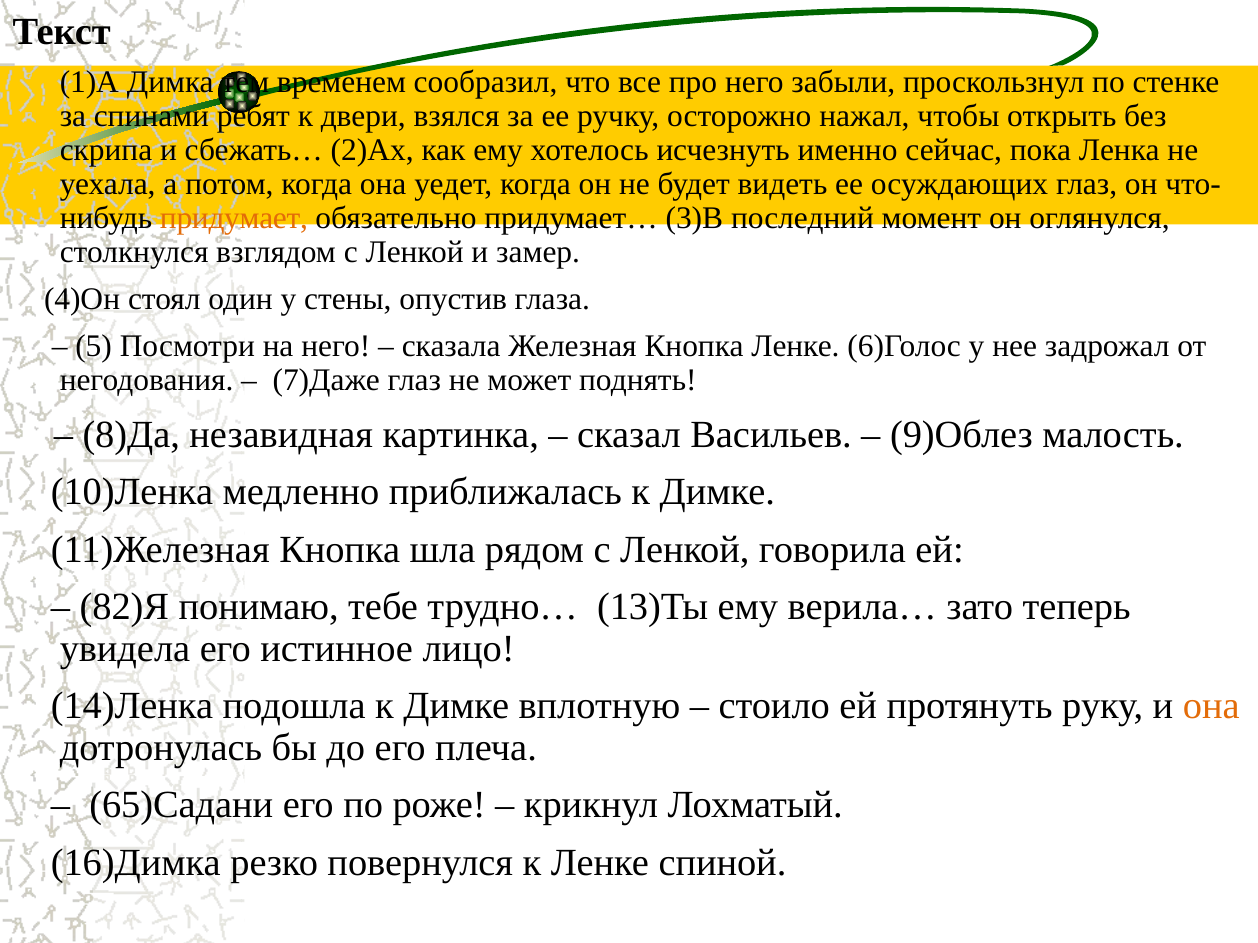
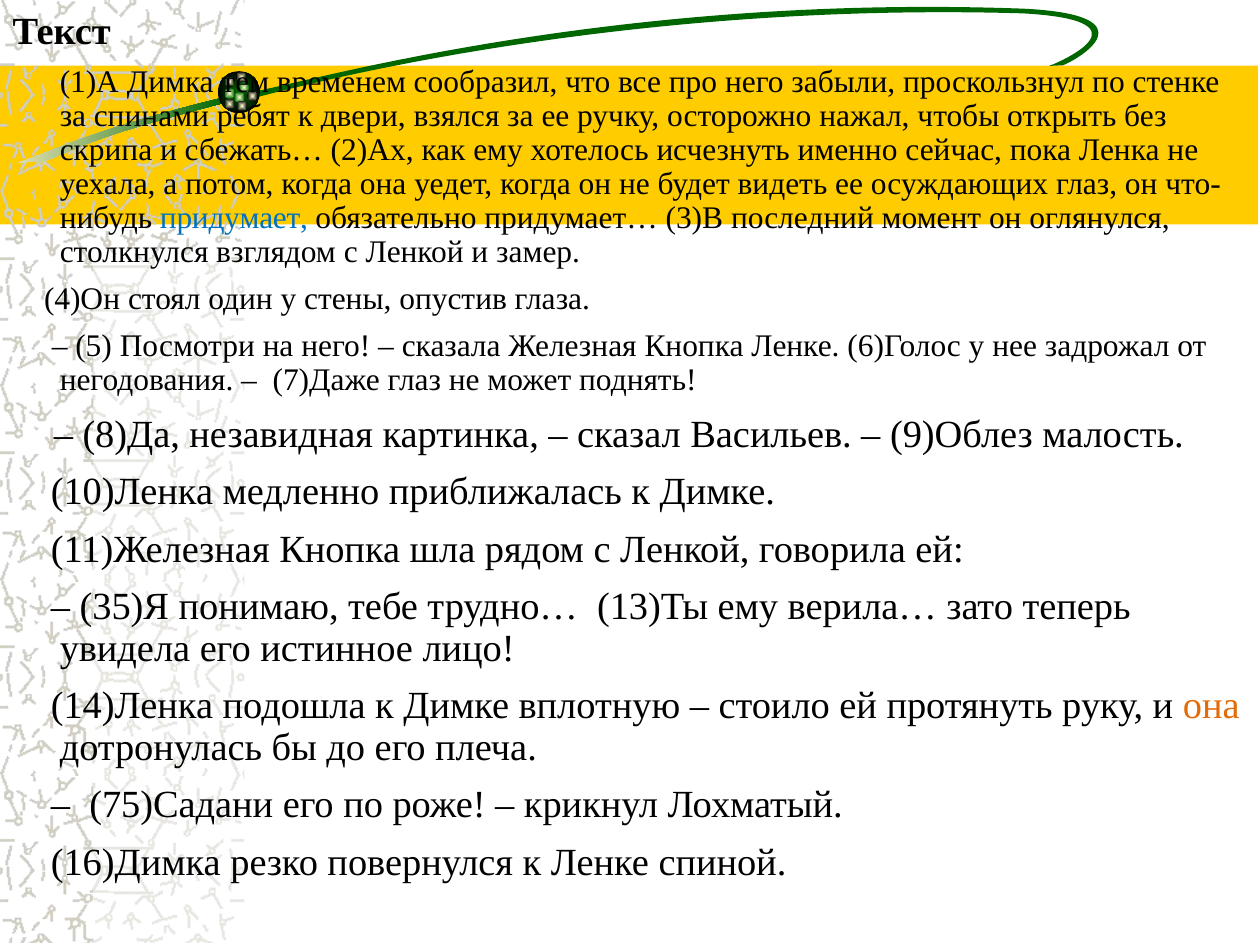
придумает colour: orange -> blue
82)Я: 82)Я -> 35)Я
65)Садани: 65)Садани -> 75)Садани
